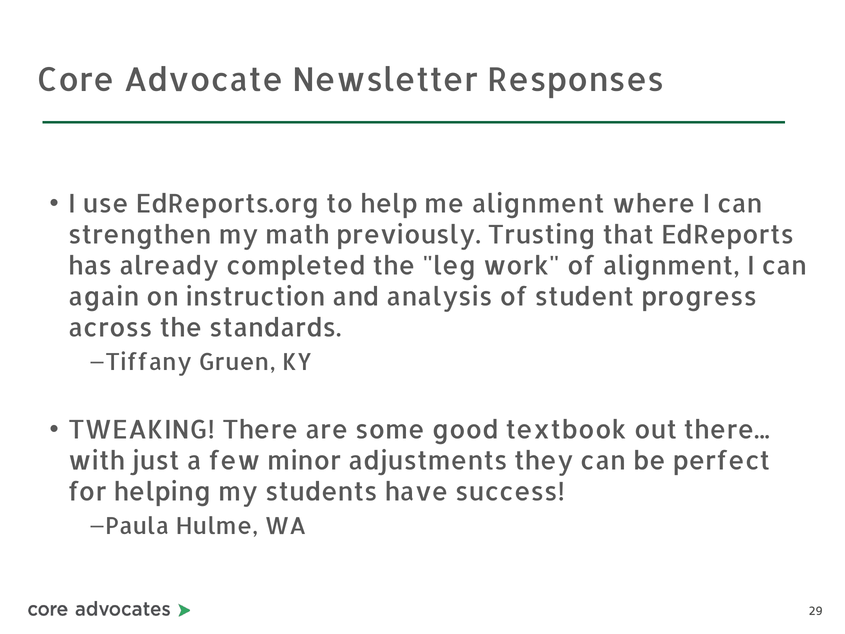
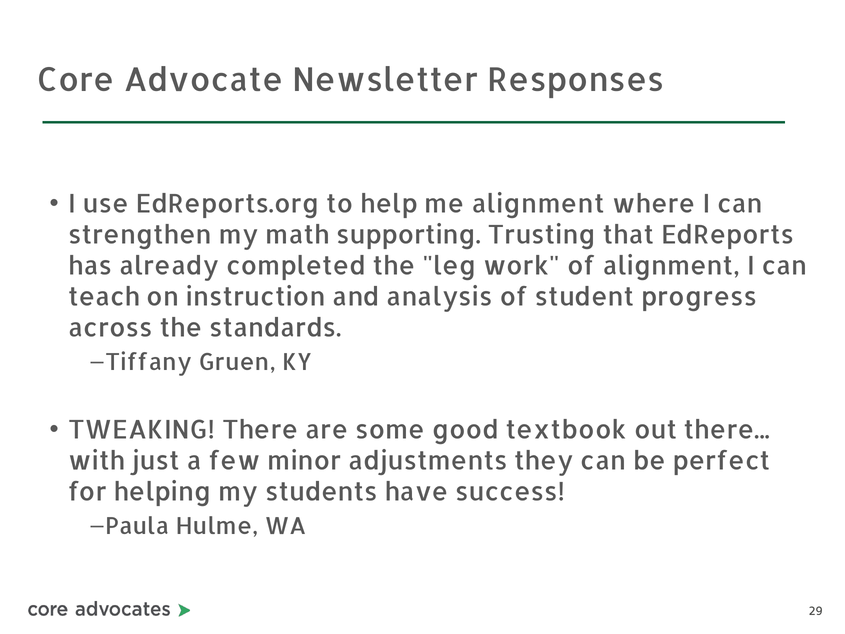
previously: previously -> supporting
again: again -> teach
